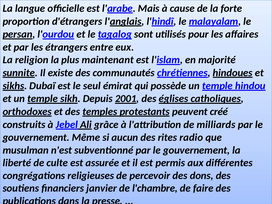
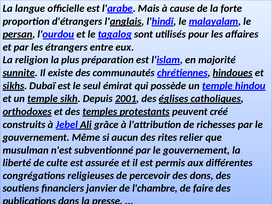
maintenant: maintenant -> préparation
milliards: milliards -> richesses
radio: radio -> relier
